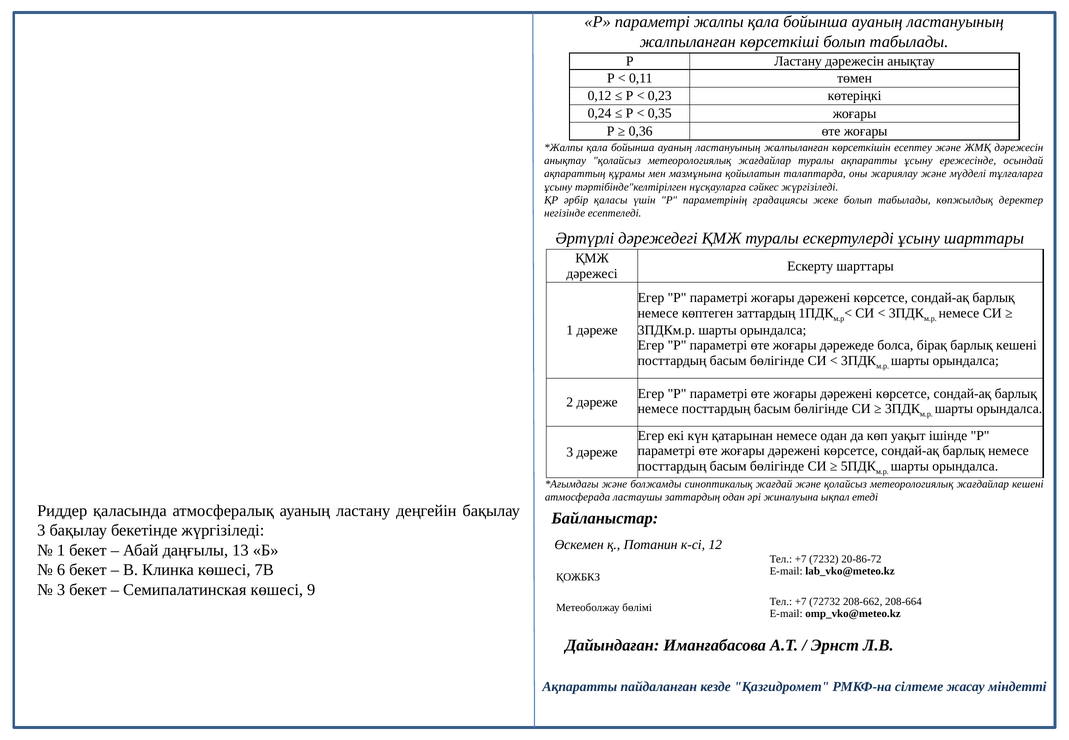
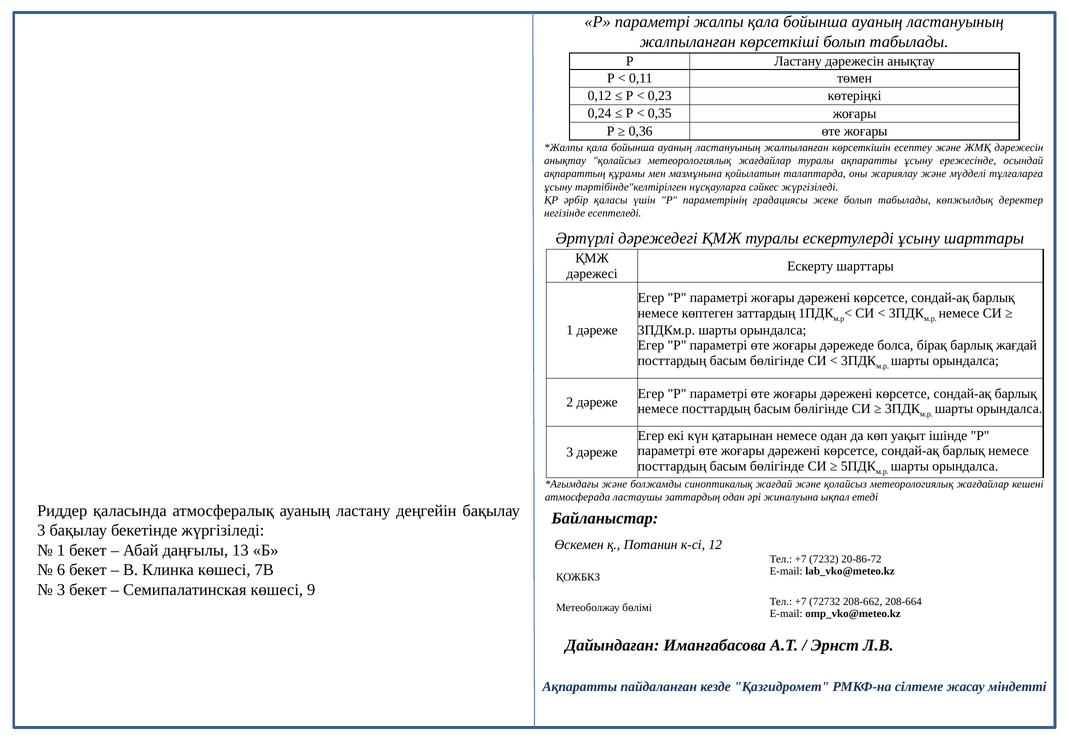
барлық кешені: кешені -> жағдай
